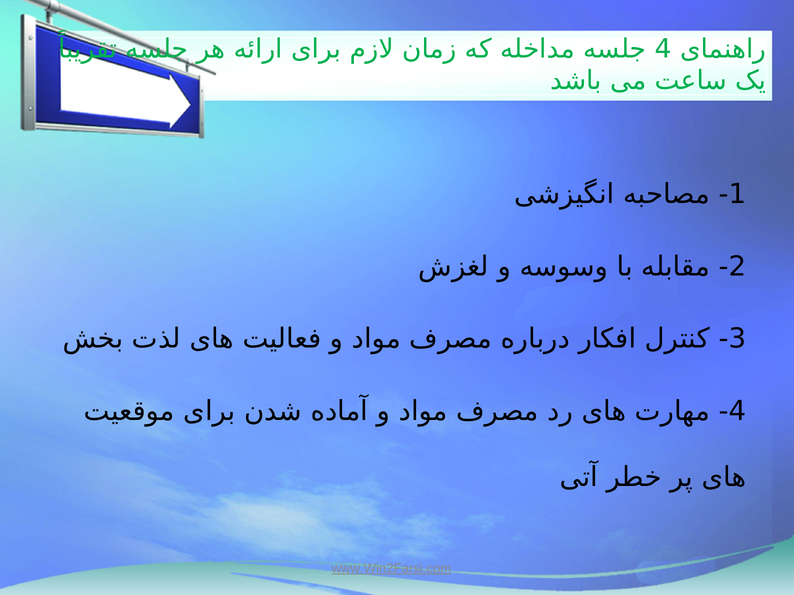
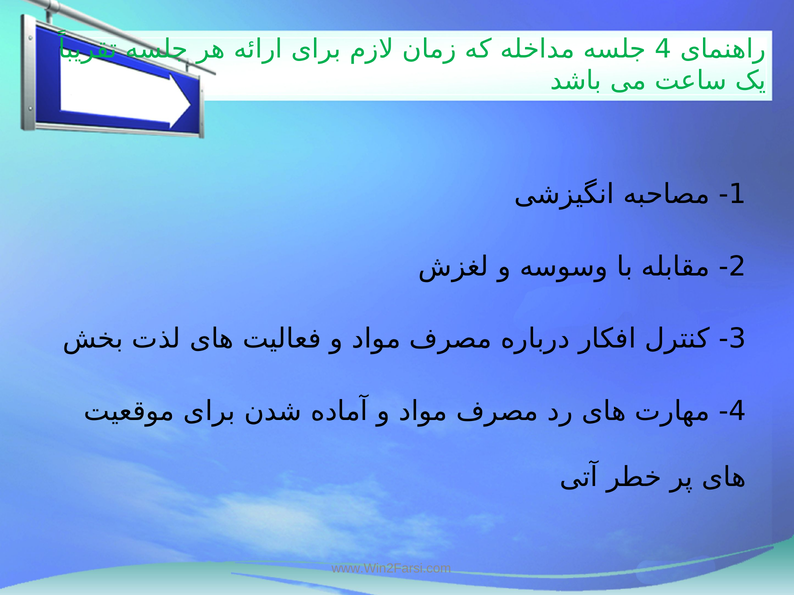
www.Win2Farsi.com underline: present -> none
